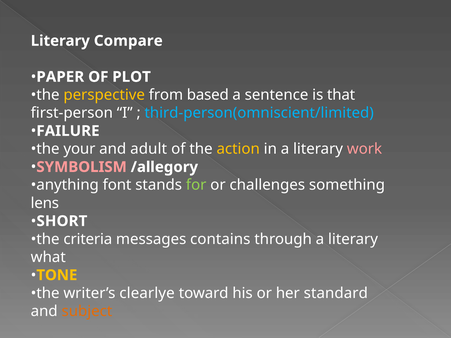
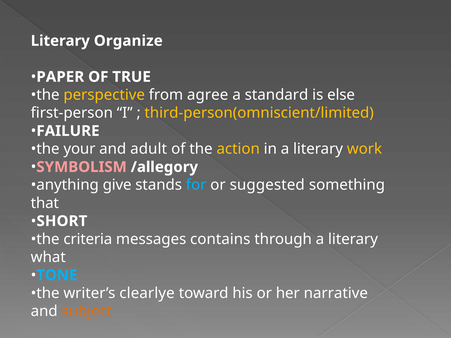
Compare: Compare -> Organize
PLOT: PLOT -> TRUE
based: based -> agree
sentence: sentence -> standard
that: that -> else
third-person(omniscient/limited colour: light blue -> yellow
work colour: pink -> yellow
font: font -> give
for colour: light green -> light blue
challenges: challenges -> suggested
lens: lens -> that
TONE colour: yellow -> light blue
standard: standard -> narrative
